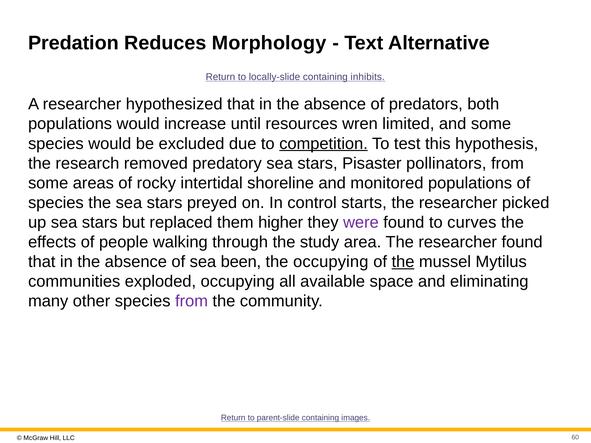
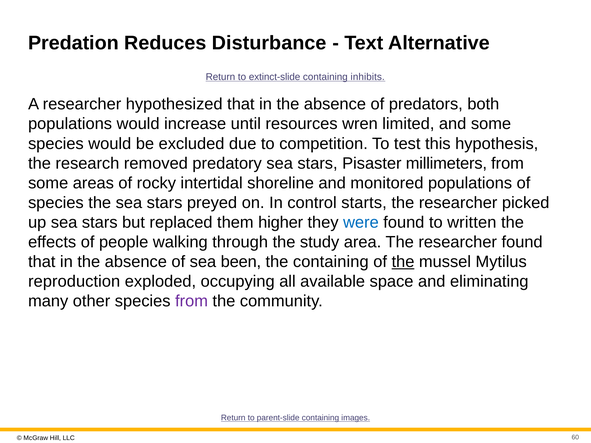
Morphology: Morphology -> Disturbance
locally-slide: locally-slide -> extinct-slide
competition underline: present -> none
pollinators: pollinators -> millimeters
were colour: purple -> blue
curves: curves -> written
the occupying: occupying -> containing
communities: communities -> reproduction
